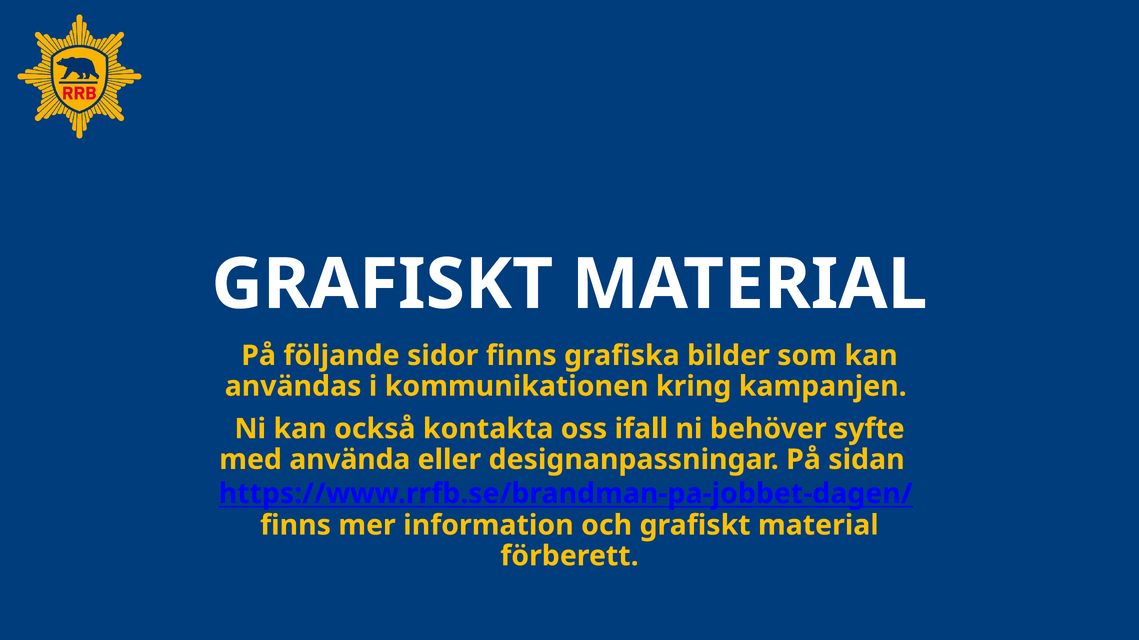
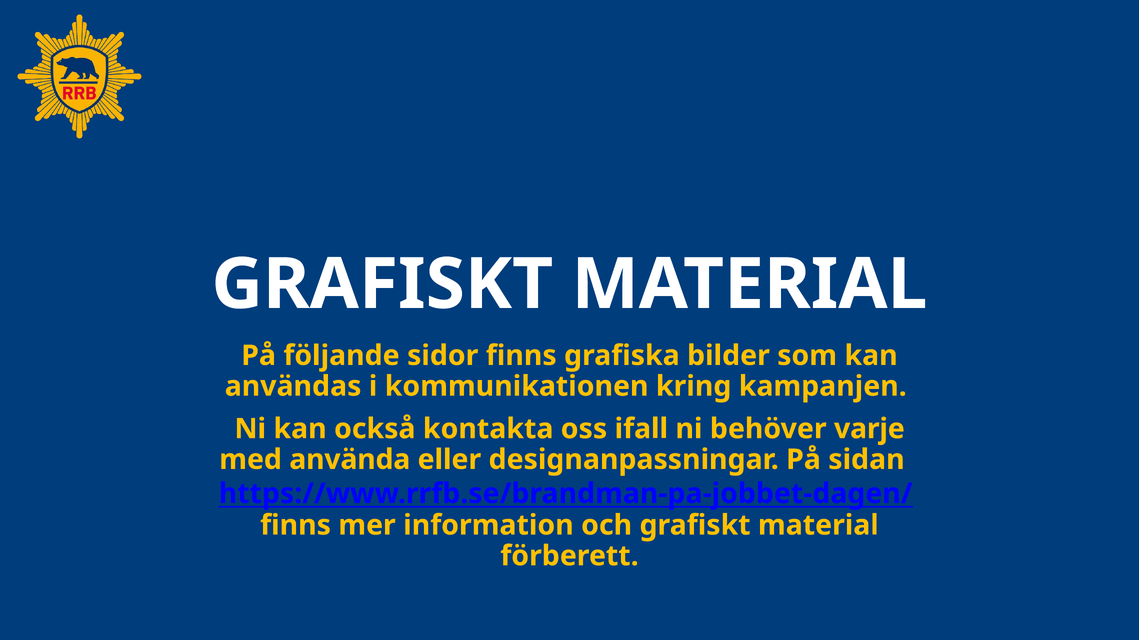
syfte: syfte -> varje
